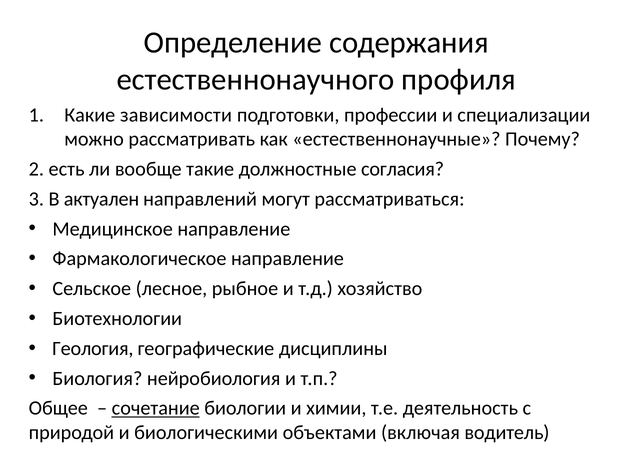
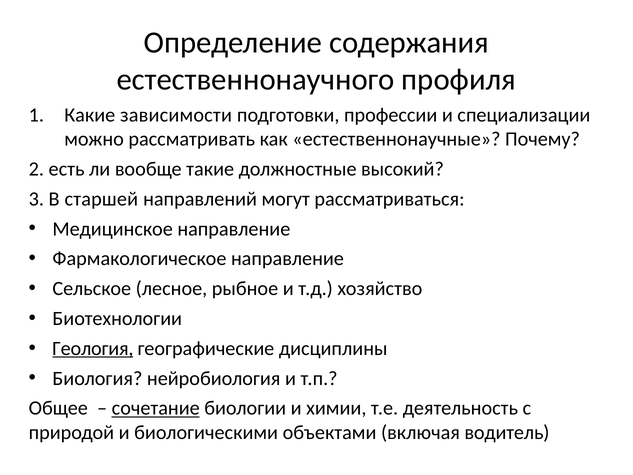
согласия: согласия -> высокий
актуален: актуален -> старшей
Геология underline: none -> present
